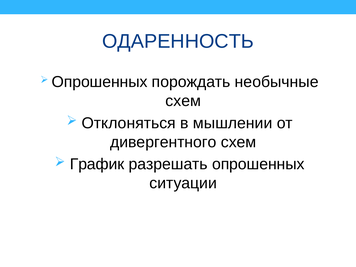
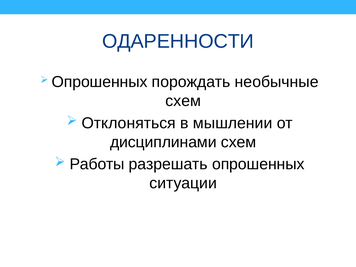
ОДАРЕННОСТЬ: ОДАРЕННОСТЬ -> ОДАРЕННОСТИ
дивергентного: дивергентного -> дисциплинами
График: График -> Работы
